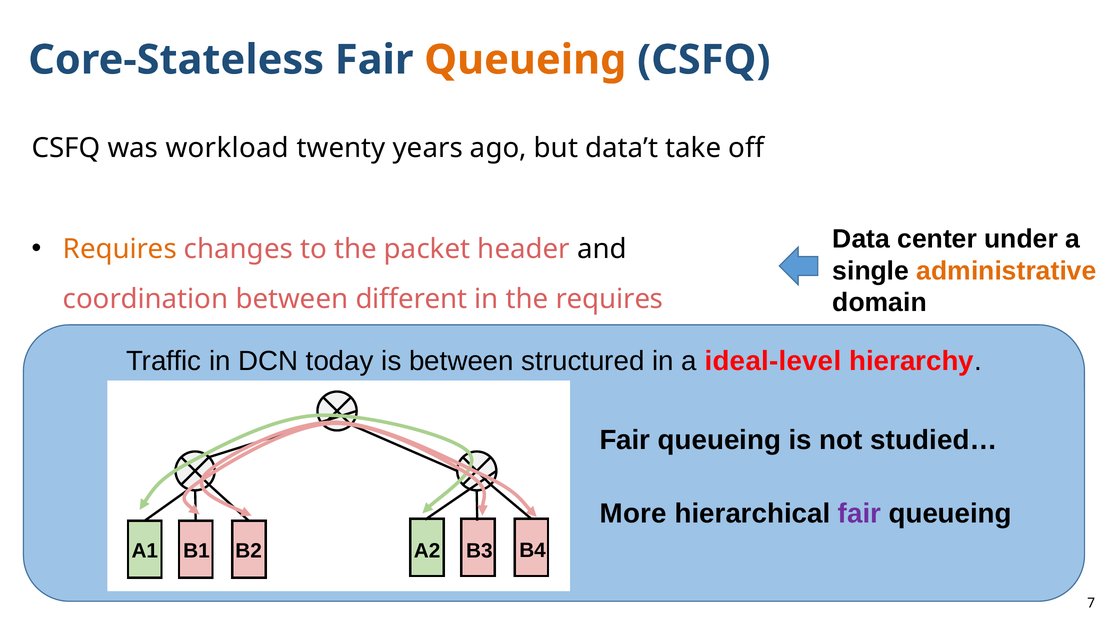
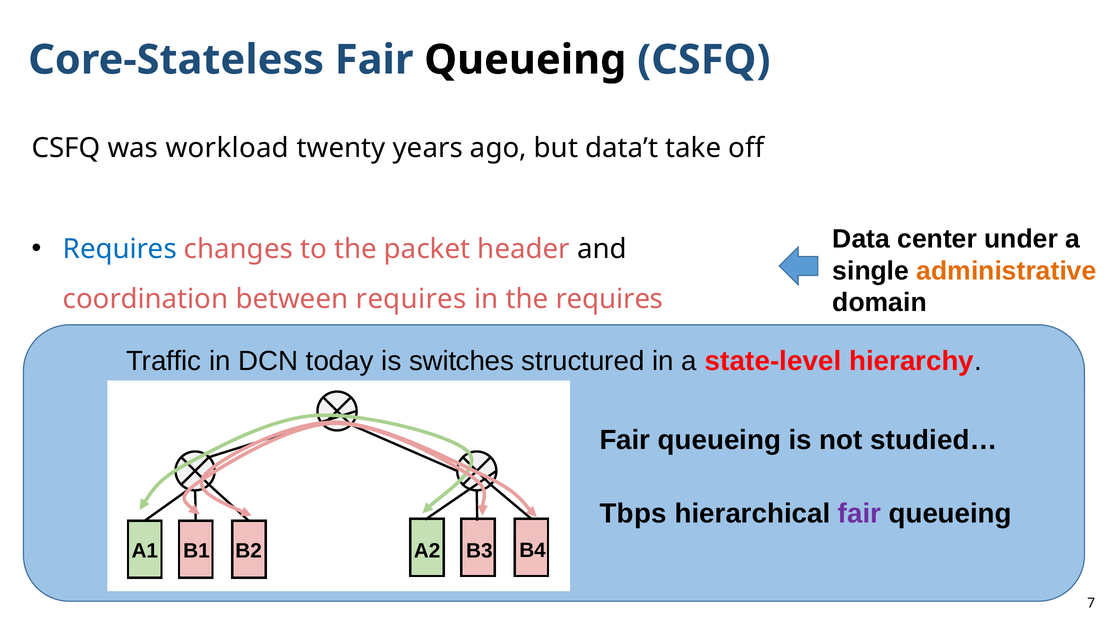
Queueing at (525, 60) colour: orange -> black
Requires at (120, 249) colour: orange -> blue
between different: different -> requires
is between: between -> switches
ideal-level: ideal-level -> state-level
More: More -> Tbps
